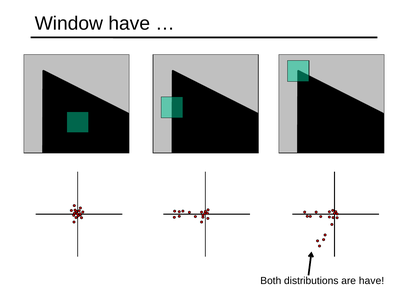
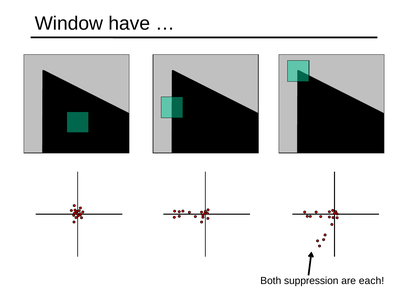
distributions: distributions -> suppression
are have: have -> each
